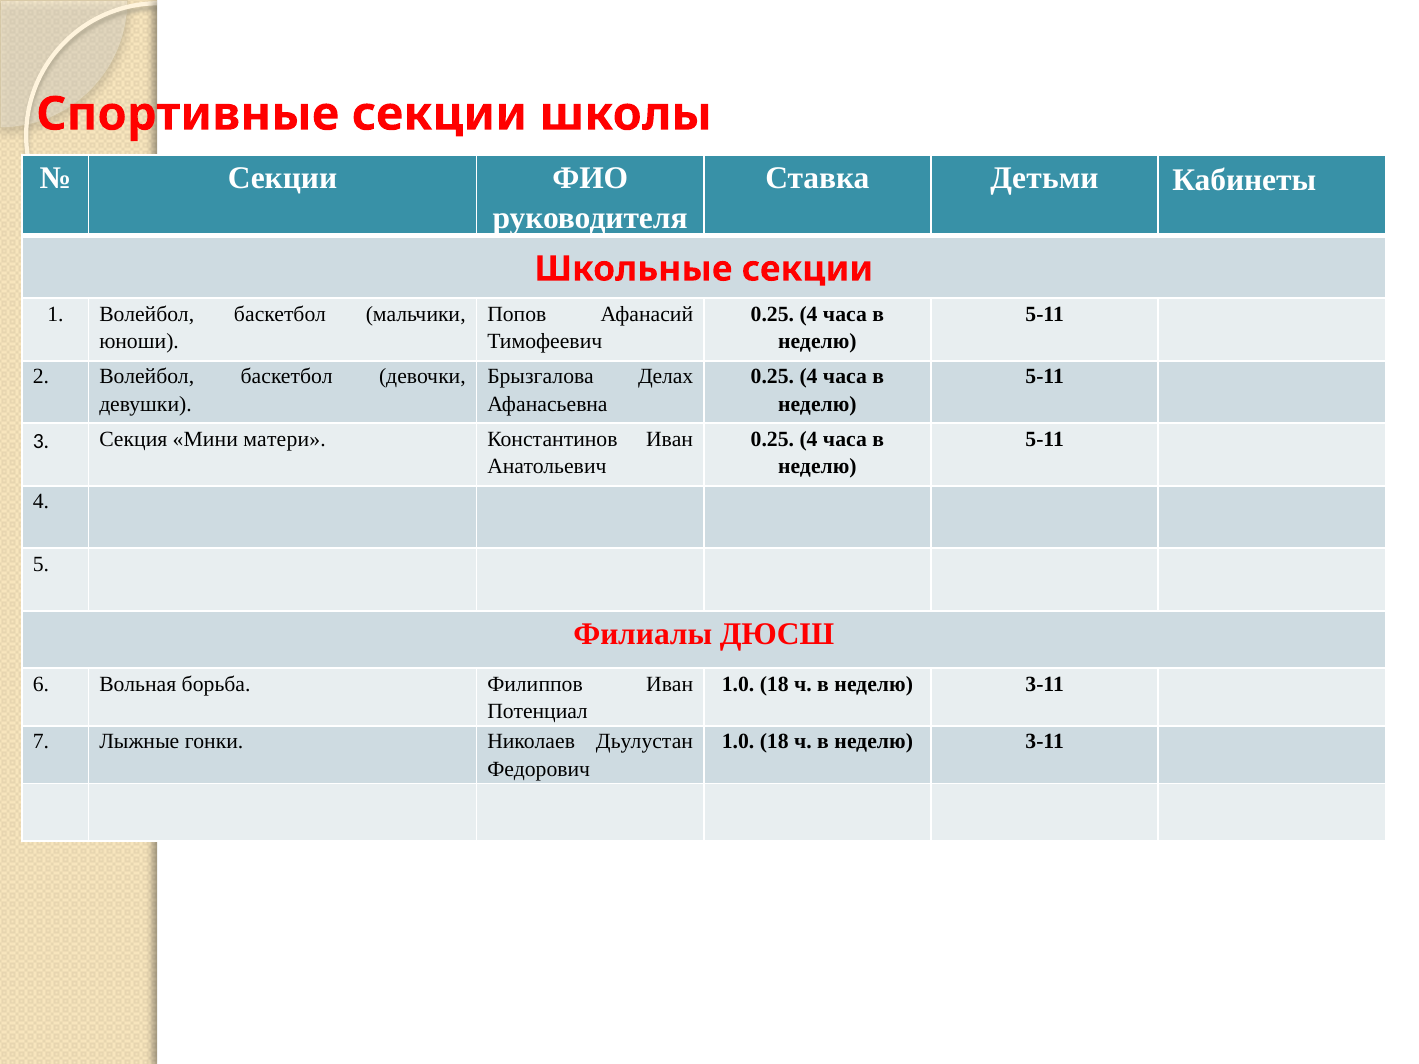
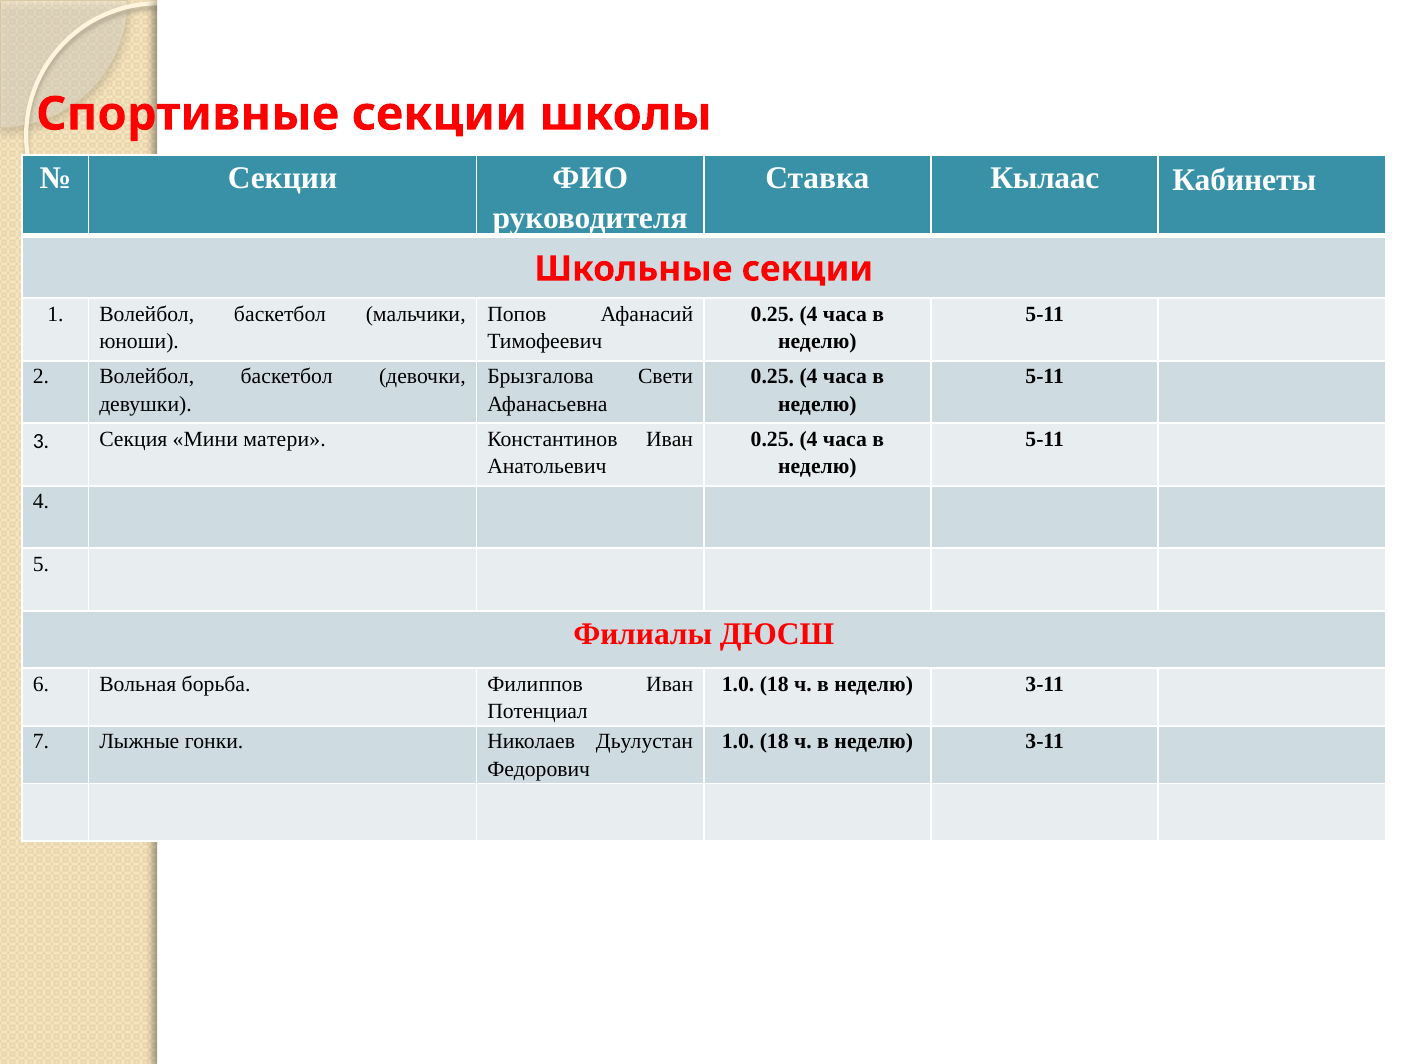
Детьми: Детьми -> Кылаас
Делах: Делах -> Свети
